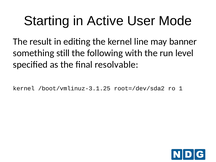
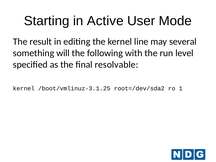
banner: banner -> several
still: still -> will
